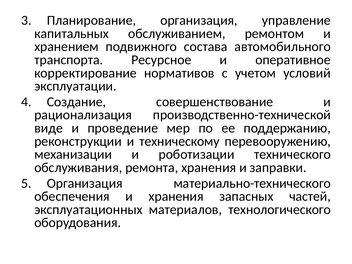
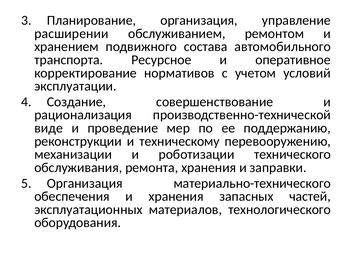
капитальных: капитальных -> расширении
